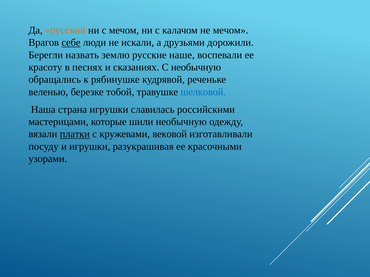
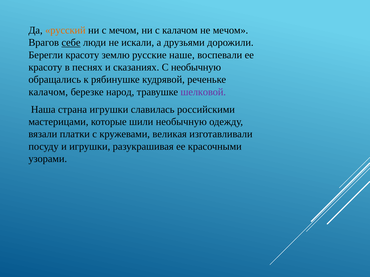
Берегли назвать: назвать -> красоту
веленью at (48, 92): веленью -> калачом
тобой: тобой -> народ
шелковой colour: blue -> purple
платки underline: present -> none
вековой: вековой -> великая
